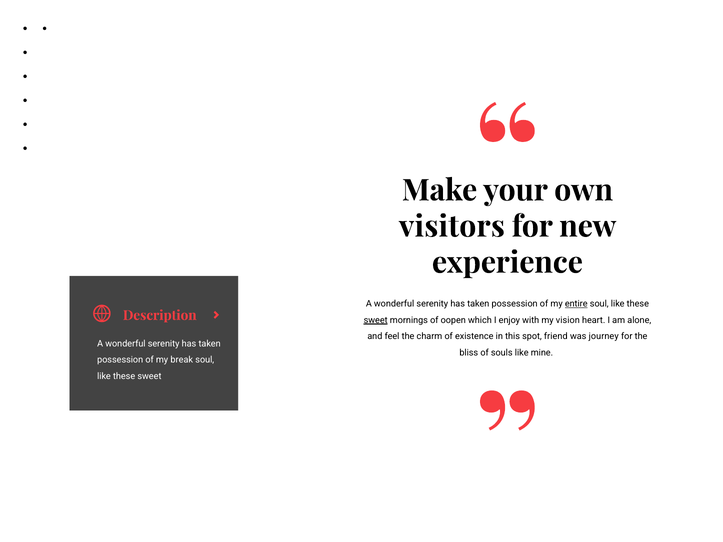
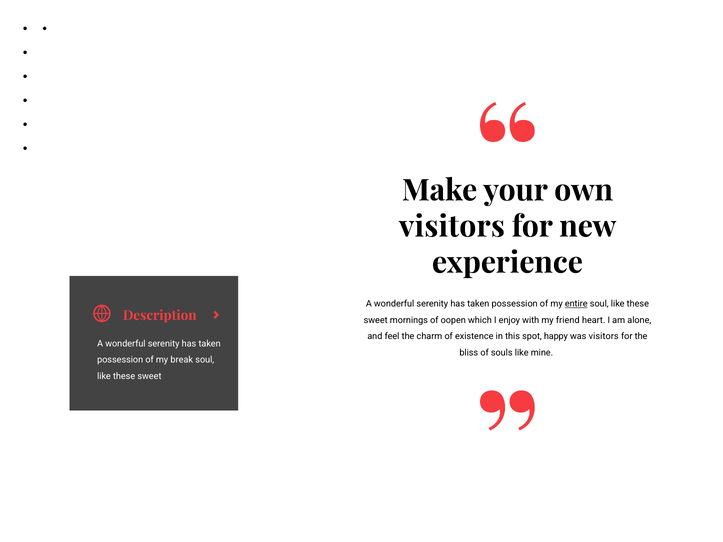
sweet at (376, 320) underline: present -> none
vision: vision -> friend
friend: friend -> happy
was journey: journey -> visitors
